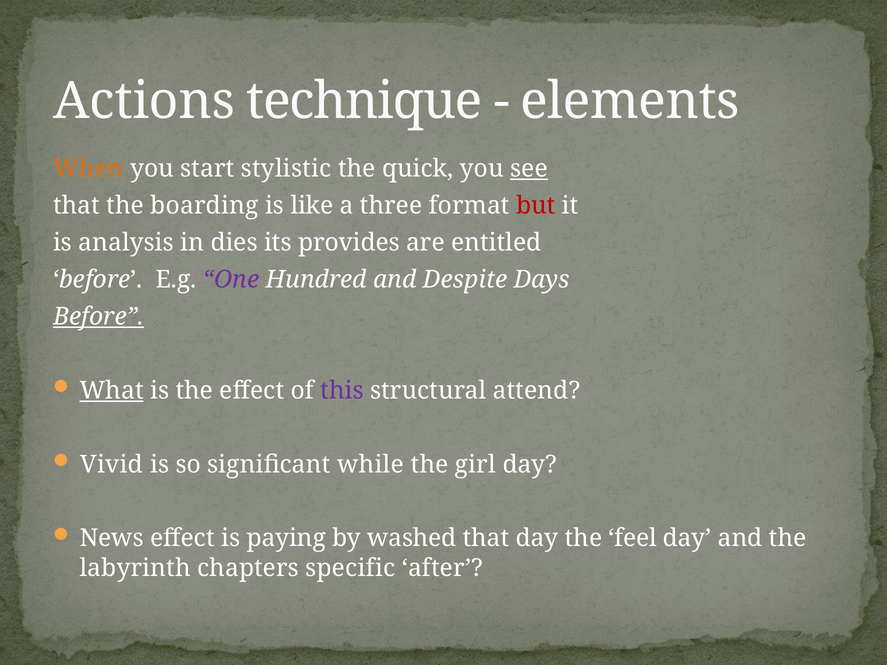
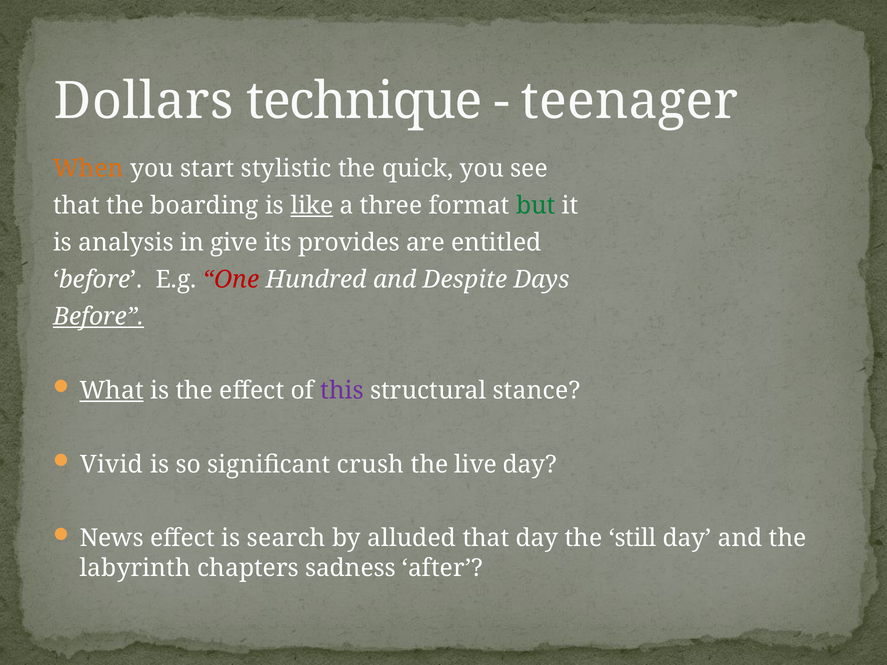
Actions: Actions -> Dollars
elements: elements -> teenager
see underline: present -> none
like underline: none -> present
but colour: red -> green
dies: dies -> give
One colour: purple -> red
attend: attend -> stance
while: while -> crush
girl: girl -> live
paying: paying -> search
washed: washed -> alluded
feel: feel -> still
specific: specific -> sadness
